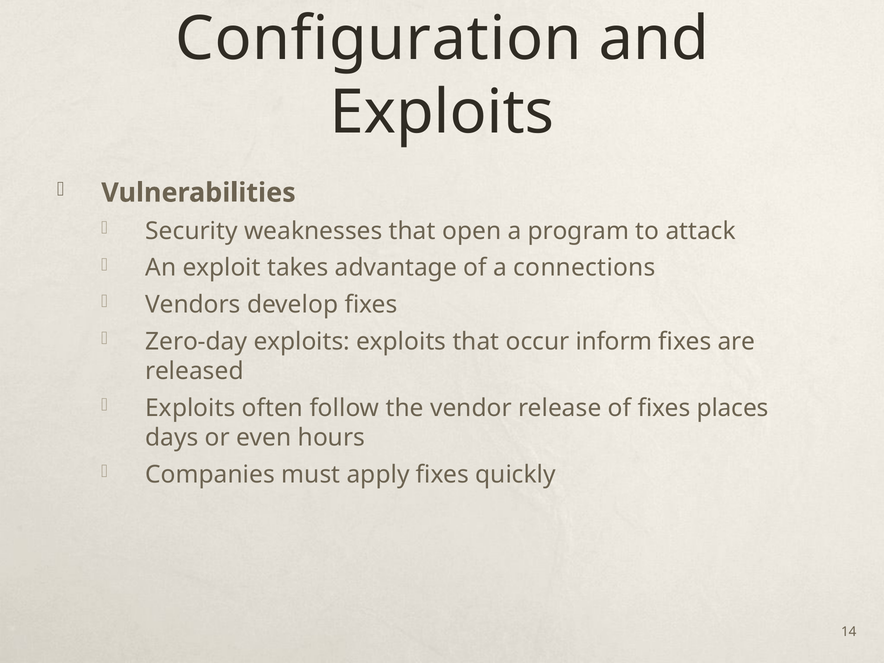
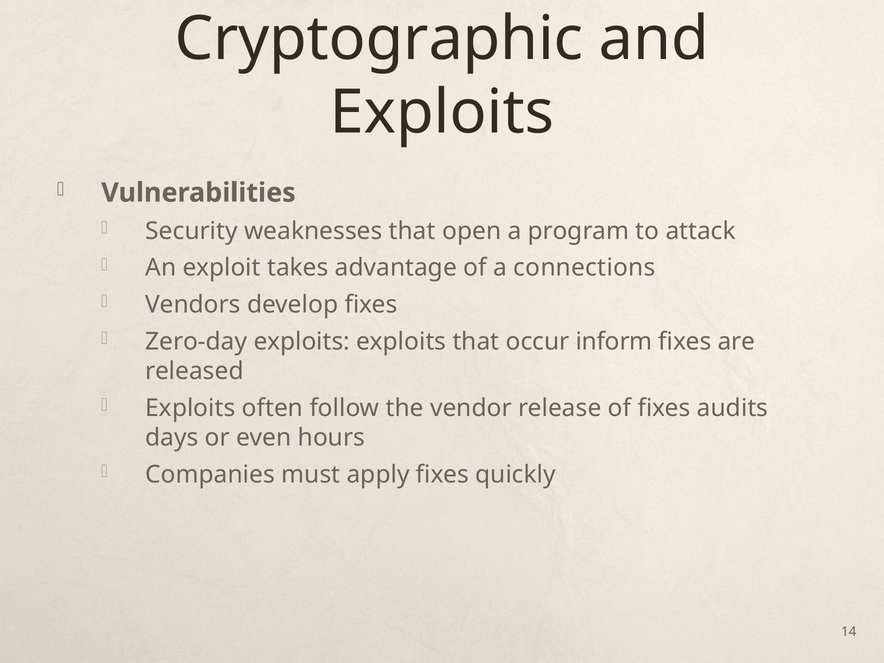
Configuration: Configuration -> Cryptographic
places: places -> audits
